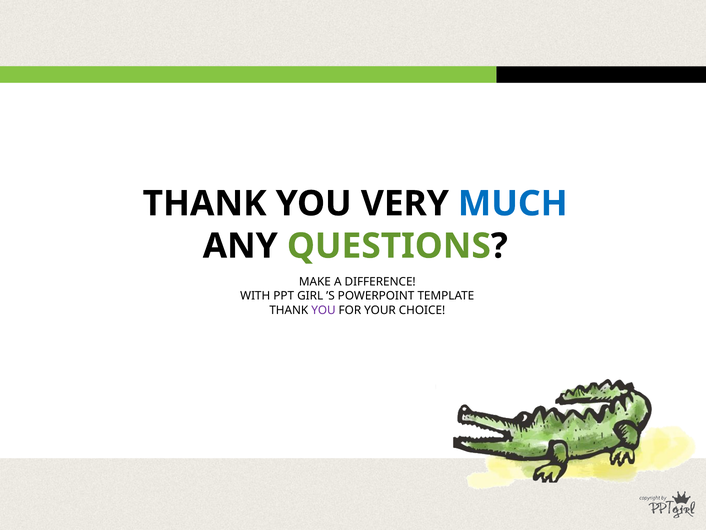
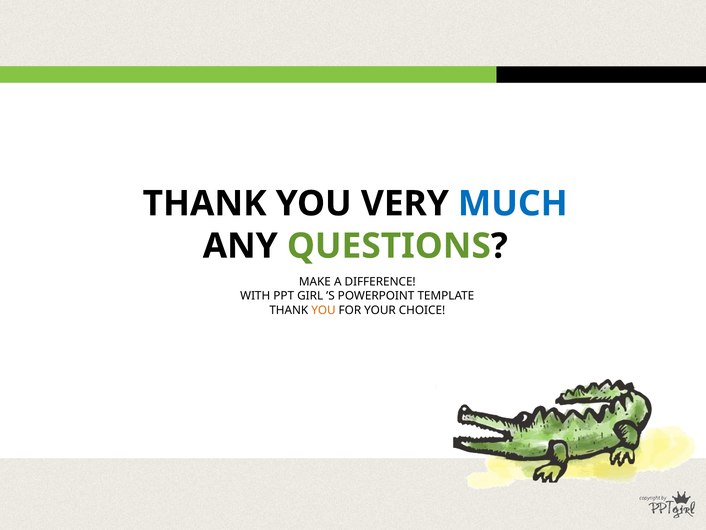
YOU at (323, 310) colour: purple -> orange
